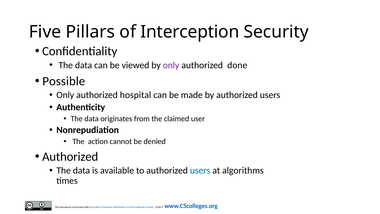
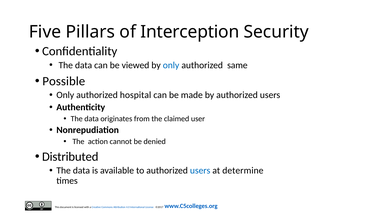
only at (171, 65) colour: purple -> blue
done: done -> same
Authorized at (70, 156): Authorized -> Distributed
algorithms: algorithms -> determine
